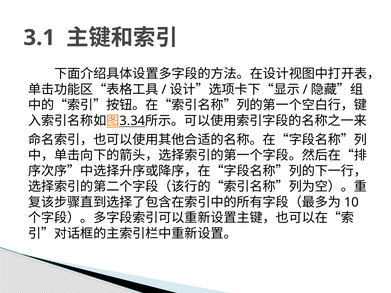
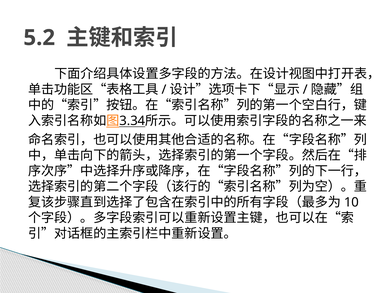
3.1: 3.1 -> 5.2
